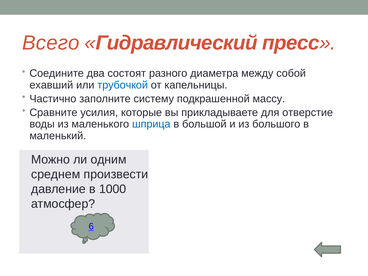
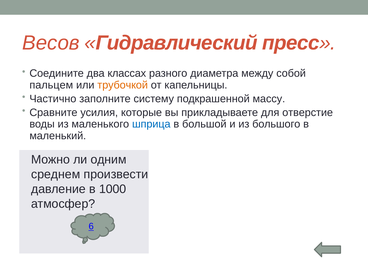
Всего: Всего -> Весов
состоят: состоят -> классах
ехавший: ехавший -> пальцем
трубочкой colour: blue -> orange
